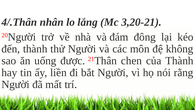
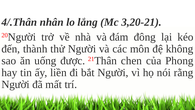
của Thành: Thành -> Phong
